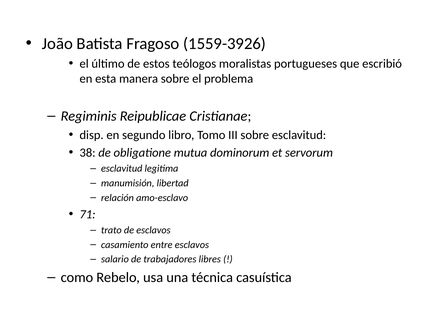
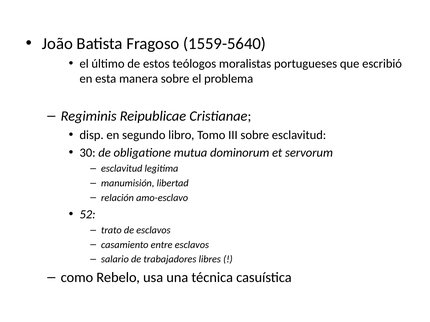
1559-3926: 1559-3926 -> 1559-5640
38: 38 -> 30
71: 71 -> 52
